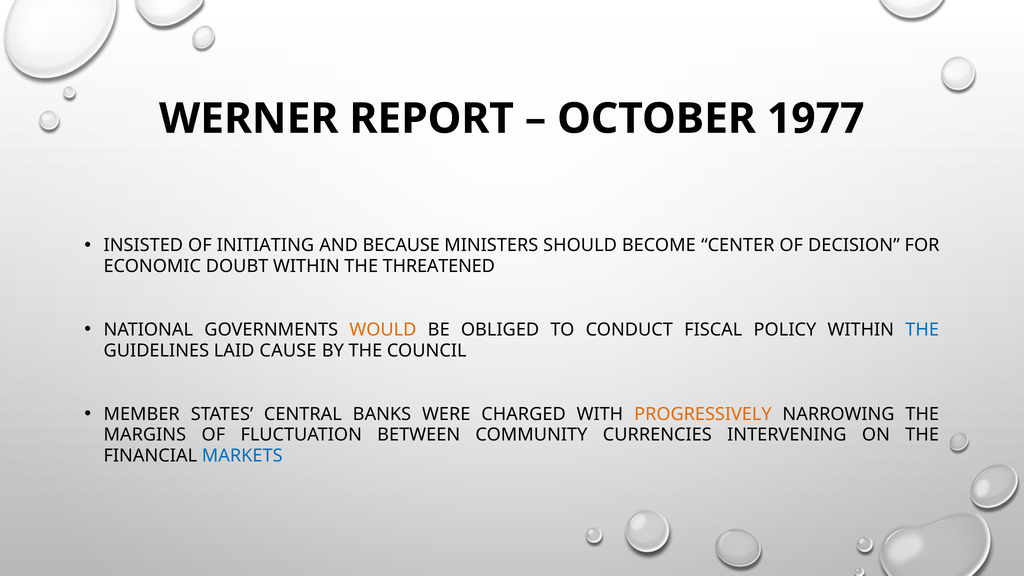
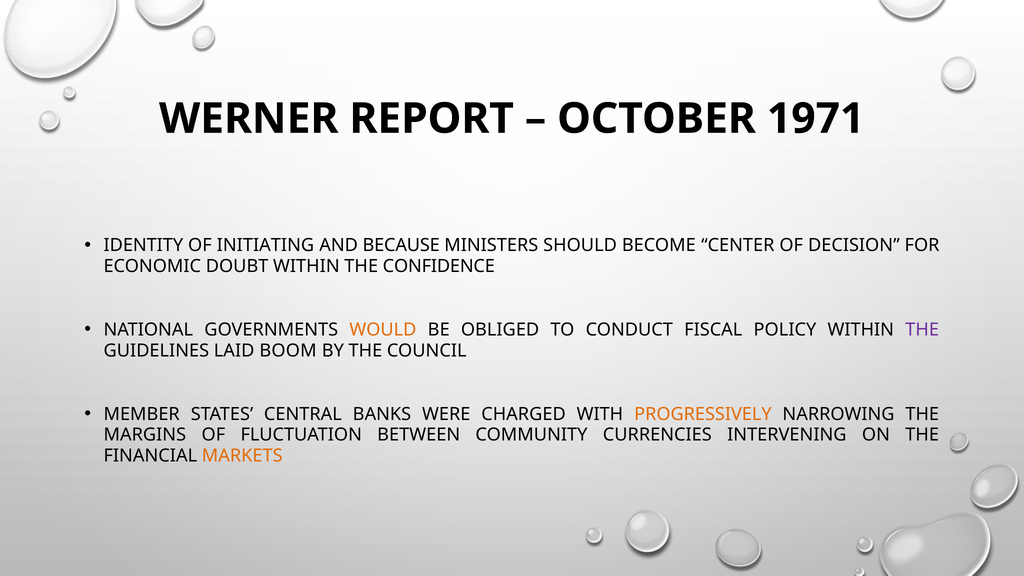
1977: 1977 -> 1971
INSISTED: INSISTED -> IDENTITY
THREATENED: THREATENED -> CONFIDENCE
THE at (922, 330) colour: blue -> purple
CAUSE: CAUSE -> BOOM
MARKETS colour: blue -> orange
